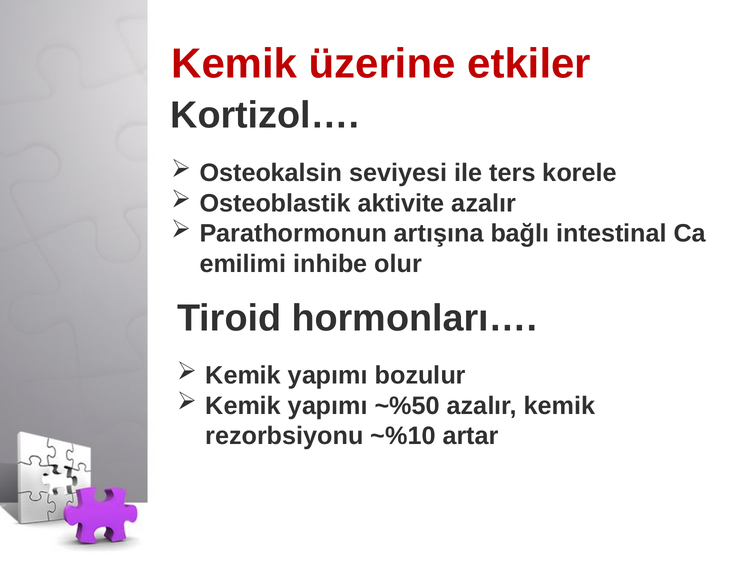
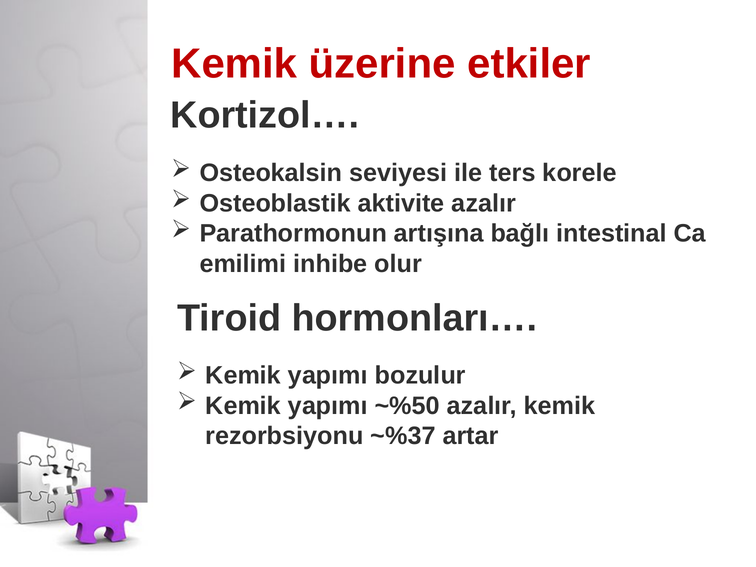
~%10: ~%10 -> ~%37
